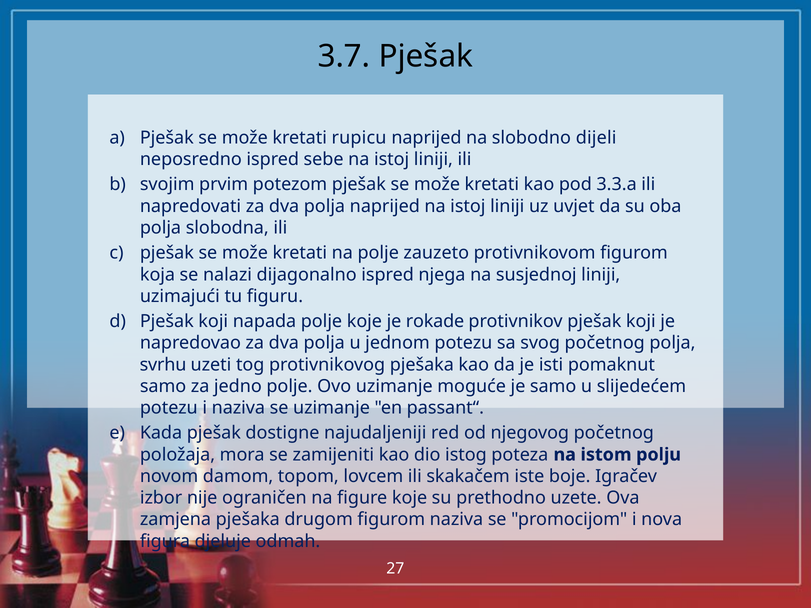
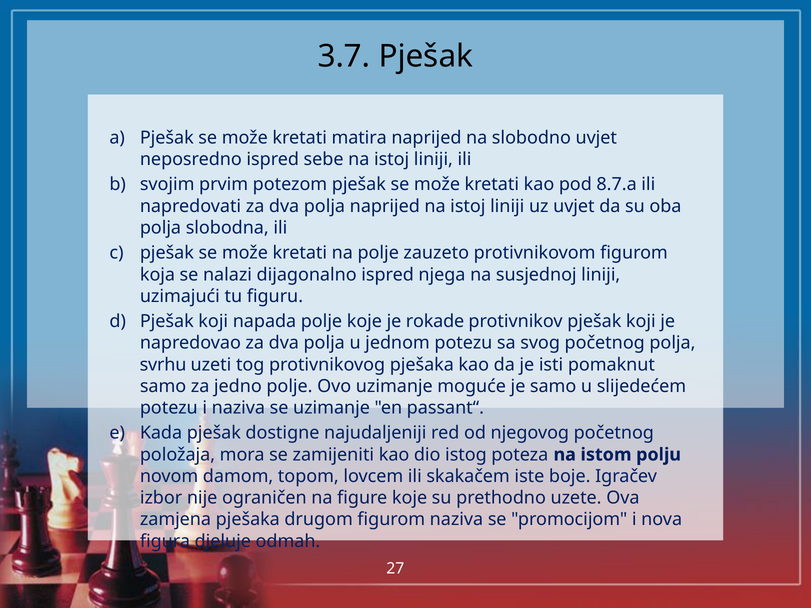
rupicu: rupicu -> matira
slobodno dijeli: dijeli -> uvjet
3.3.a: 3.3.a -> 8.7.a
